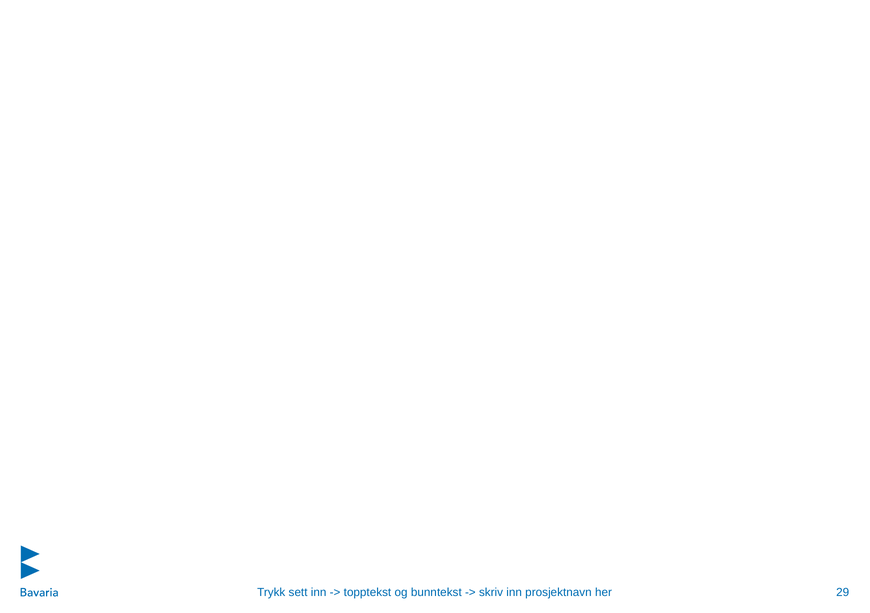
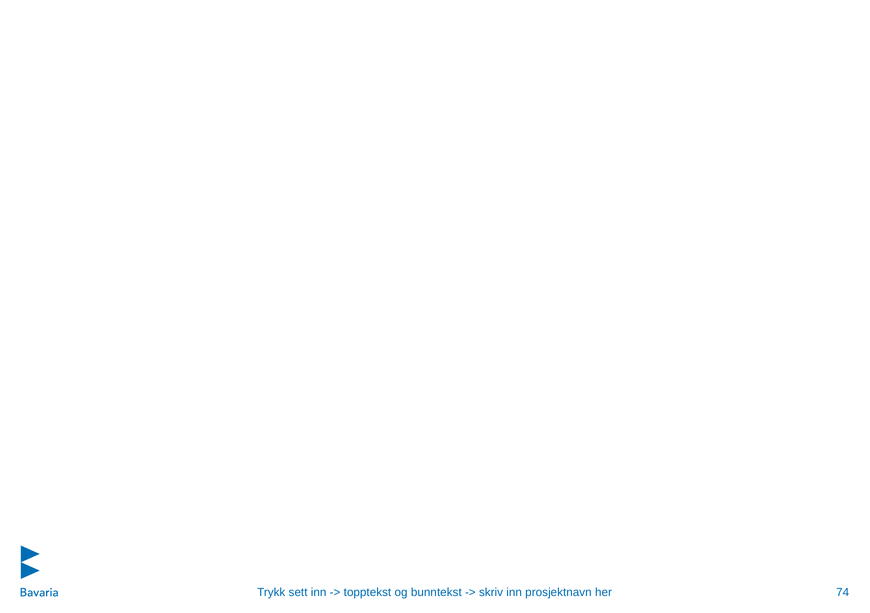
29: 29 -> 74
